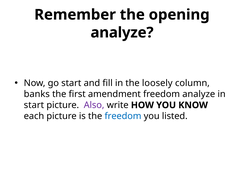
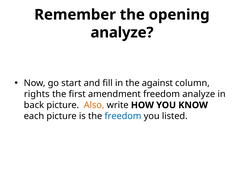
loosely: loosely -> against
banks: banks -> rights
start at (34, 105): start -> back
Also colour: purple -> orange
